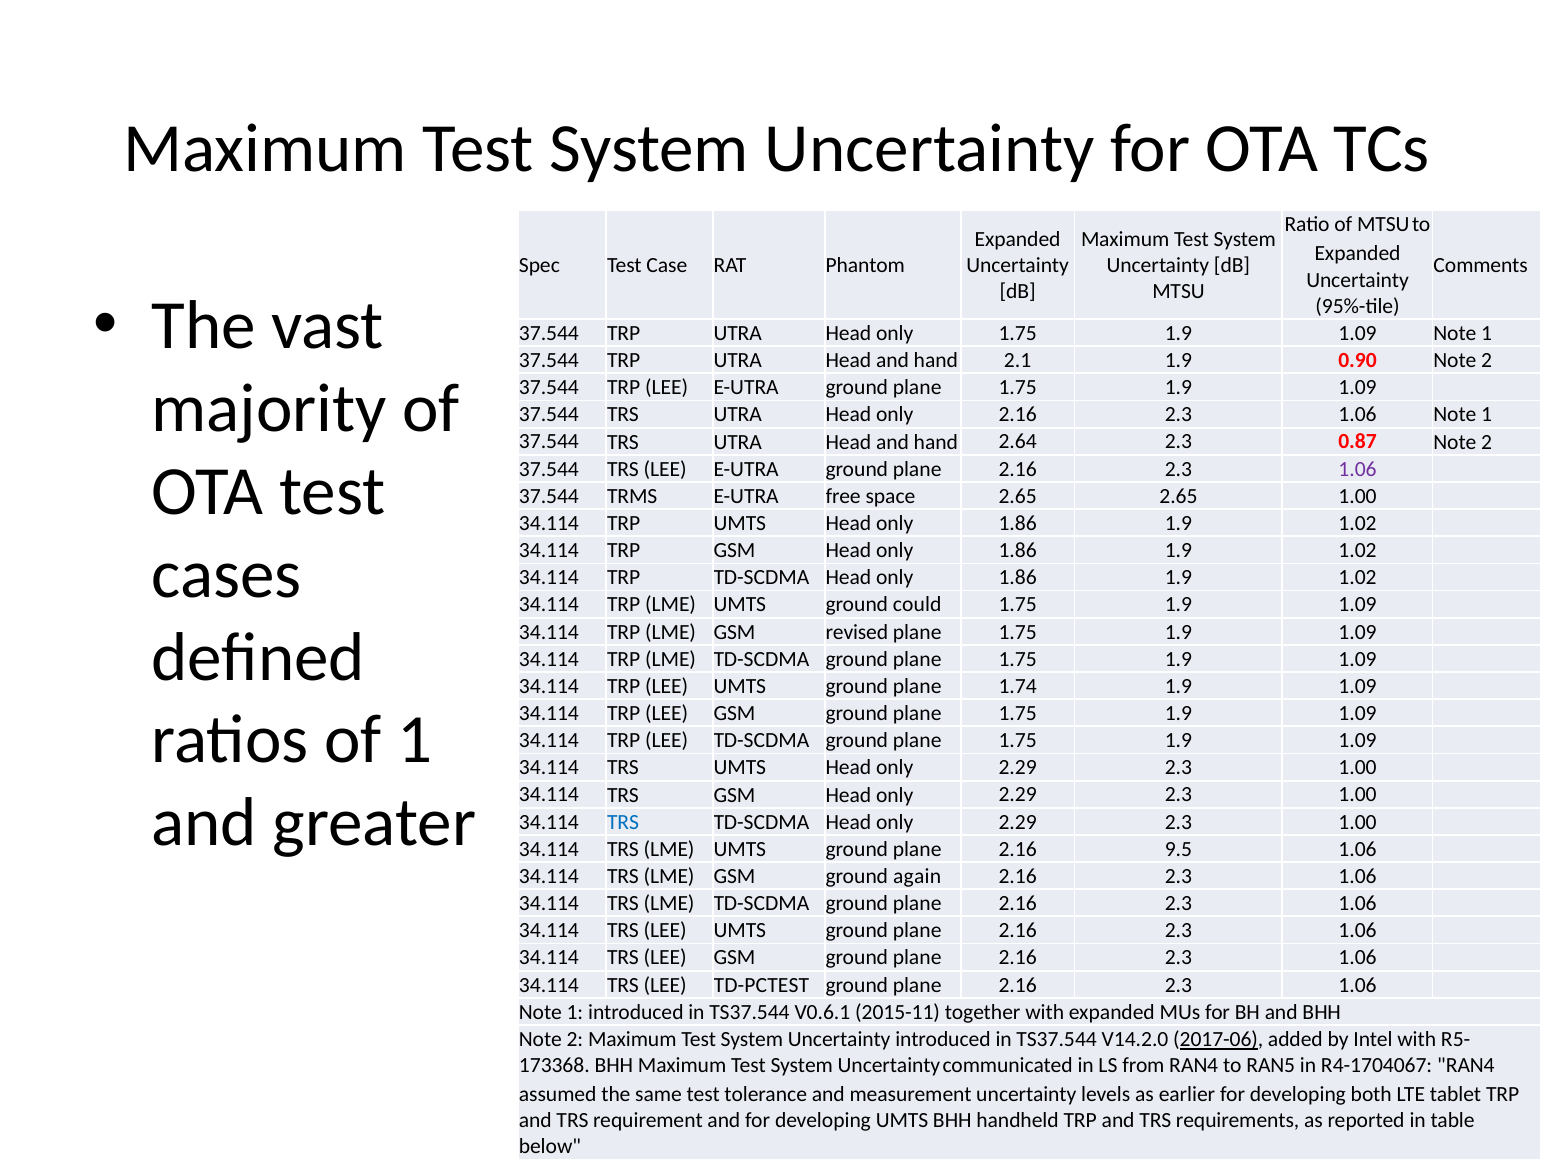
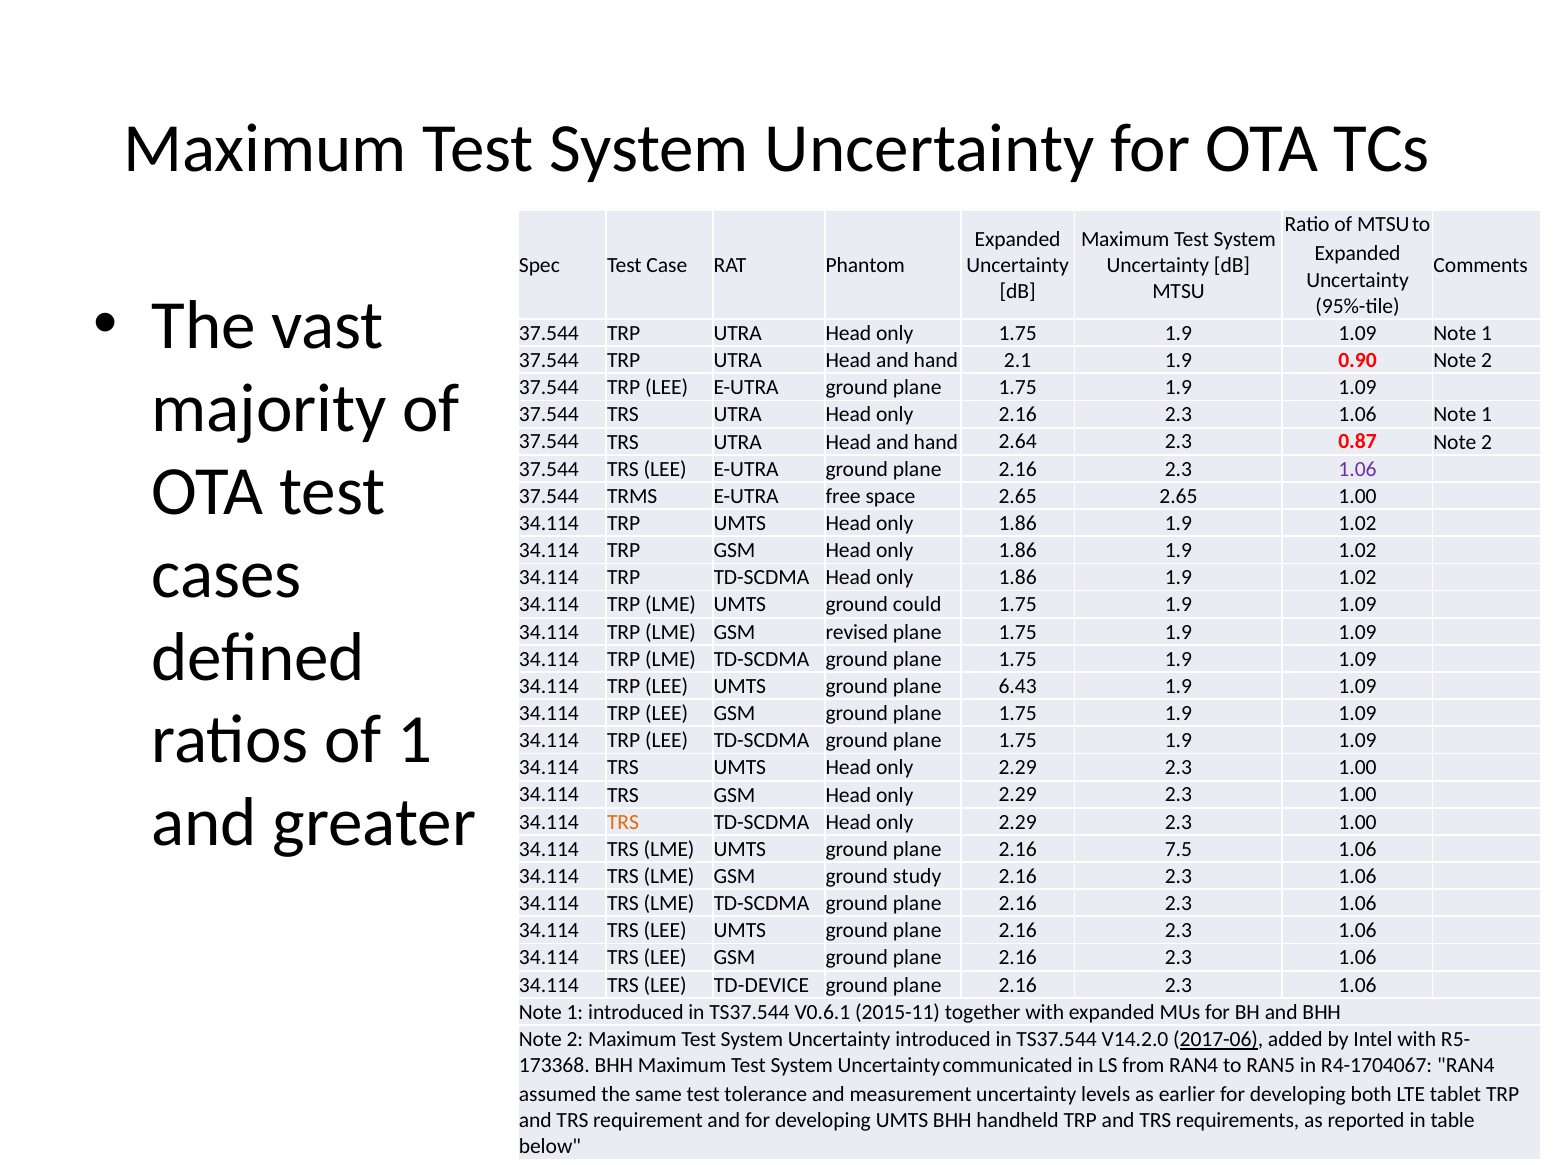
1.74: 1.74 -> 6.43
TRS at (623, 822) colour: blue -> orange
9.5: 9.5 -> 7.5
again: again -> study
TD-PCTEST: TD-PCTEST -> TD-DEVICE
